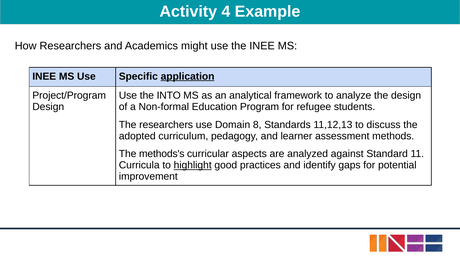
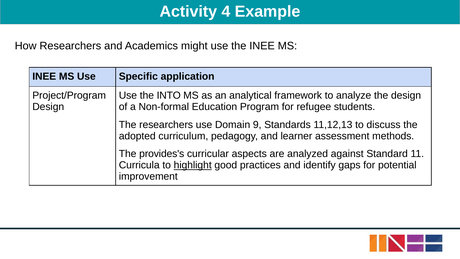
application underline: present -> none
8: 8 -> 9
methods's: methods's -> provides's
